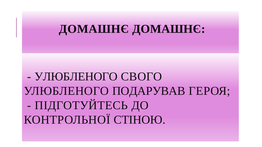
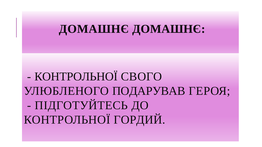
УЛЮБЛЕНОГО at (76, 77): УЛЮБЛЕНОГО -> КОНТРОЛЬНОЇ
СТІНОЮ: СТІНОЮ -> ГОРДИЙ
